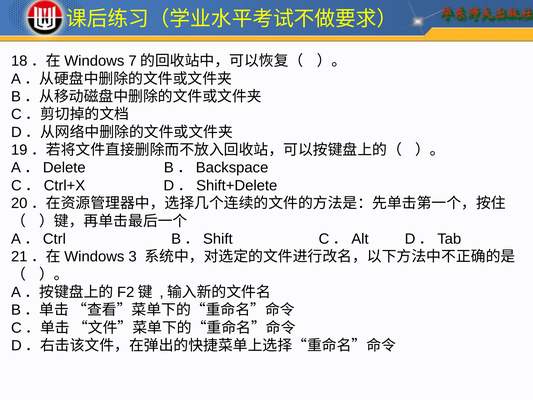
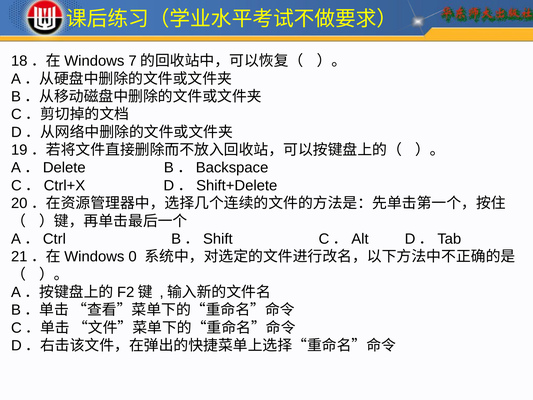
3: 3 -> 0
